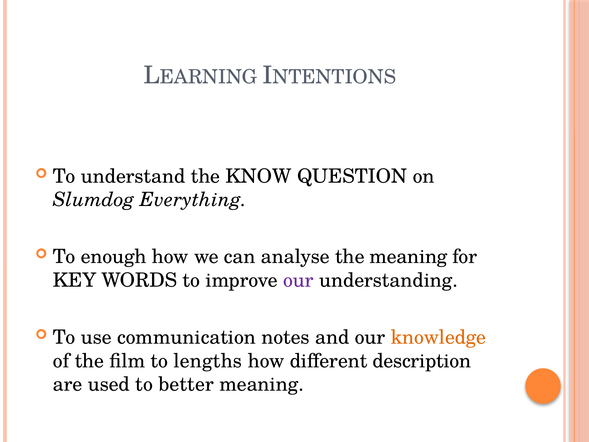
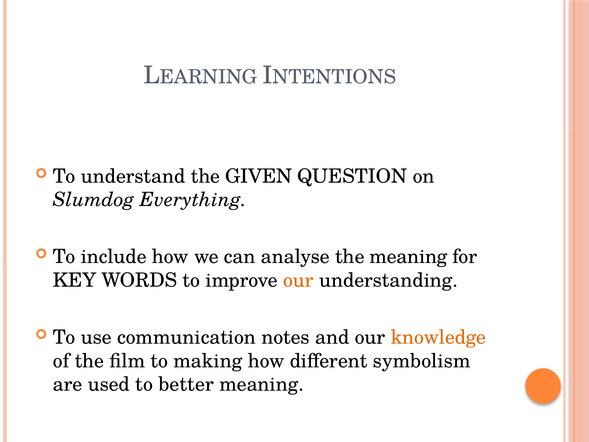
KNOW: KNOW -> GIVEN
enough: enough -> include
our at (298, 280) colour: purple -> orange
lengths: lengths -> making
description: description -> symbolism
